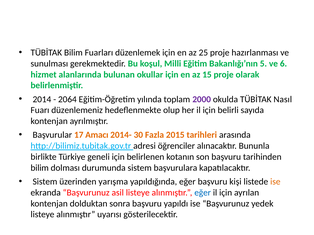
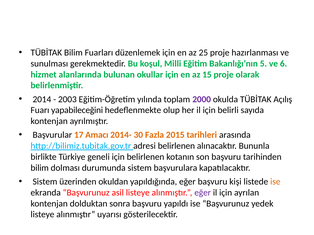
2064: 2064 -> 2003
Nasıl: Nasıl -> Açılış
düzenlemeniz: düzenlemeniz -> yapabileceğini
adresi öğrenciler: öğrenciler -> belirlenen
yarışma: yarışma -> okuldan
eğer at (203, 193) colour: blue -> purple
